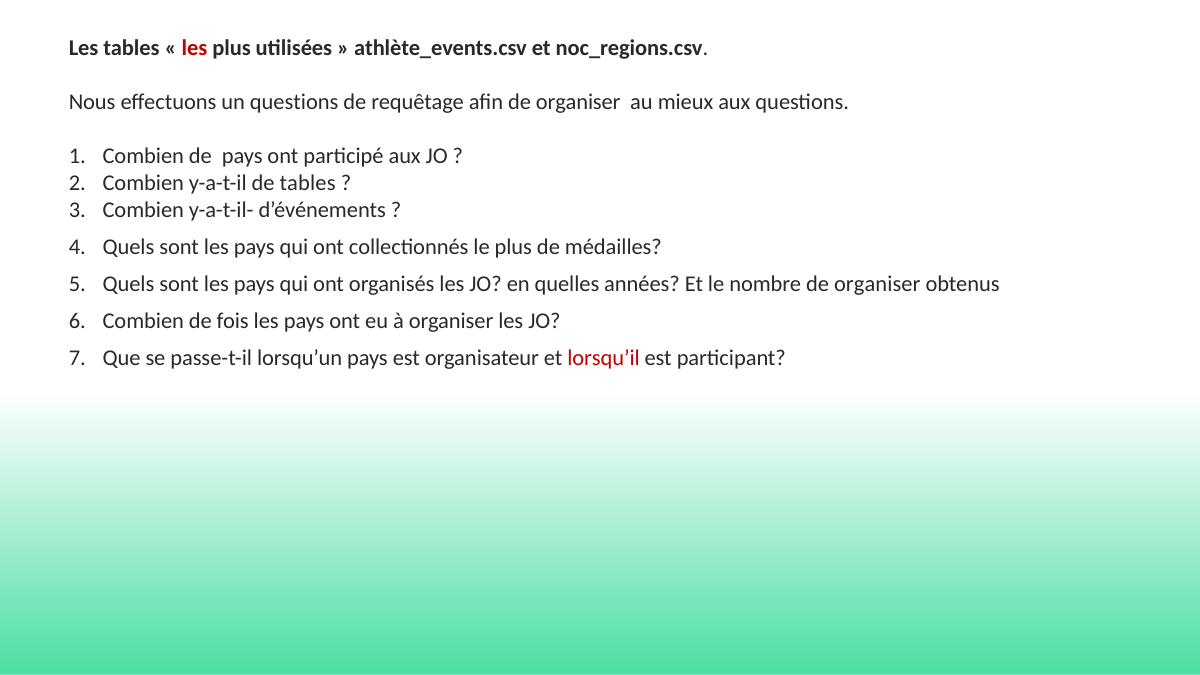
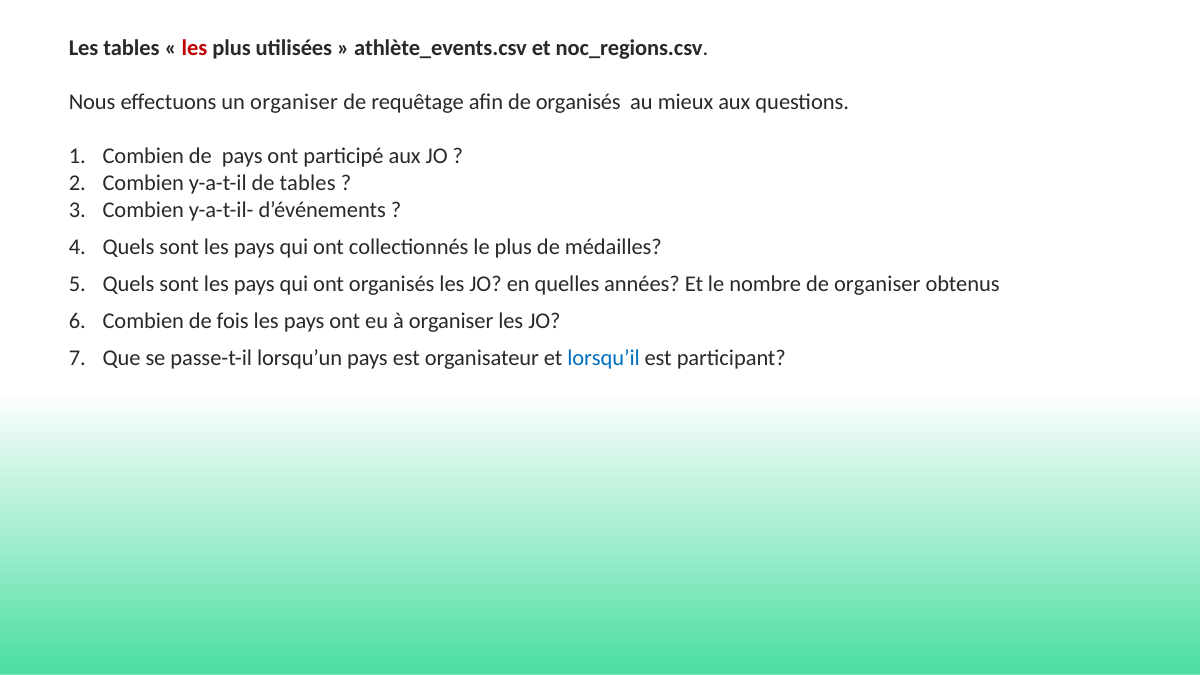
un questions: questions -> organiser
afin de organiser: organiser -> organisés
lorsqu’il colour: red -> blue
